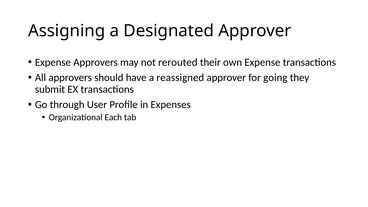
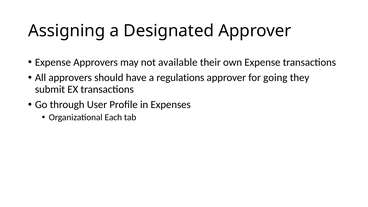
rerouted: rerouted -> available
reassigned: reassigned -> regulations
